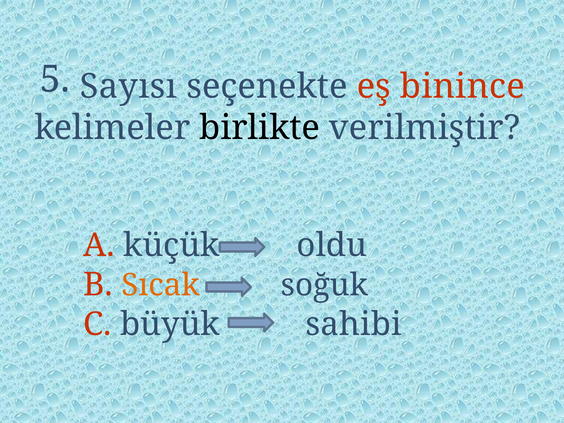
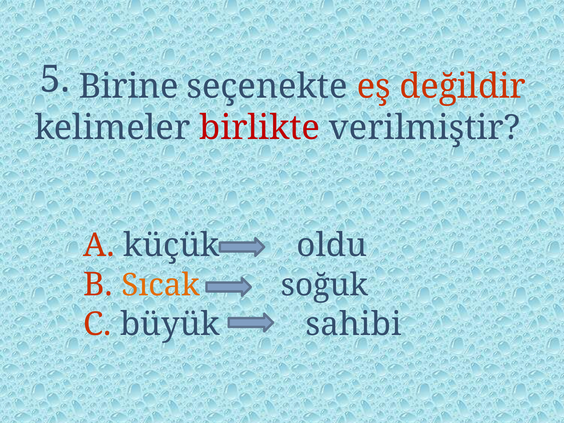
Sayısı: Sayısı -> Birine
binince: binince -> değildir
birlikte colour: black -> red
